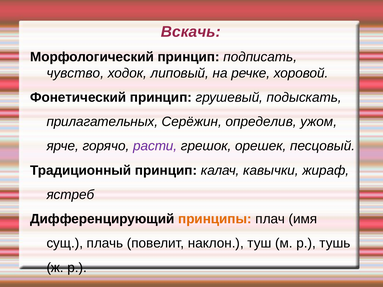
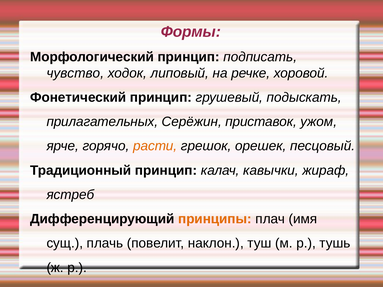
Вскачь: Вскачь -> Формы
определив: определив -> приставок
расти colour: purple -> orange
